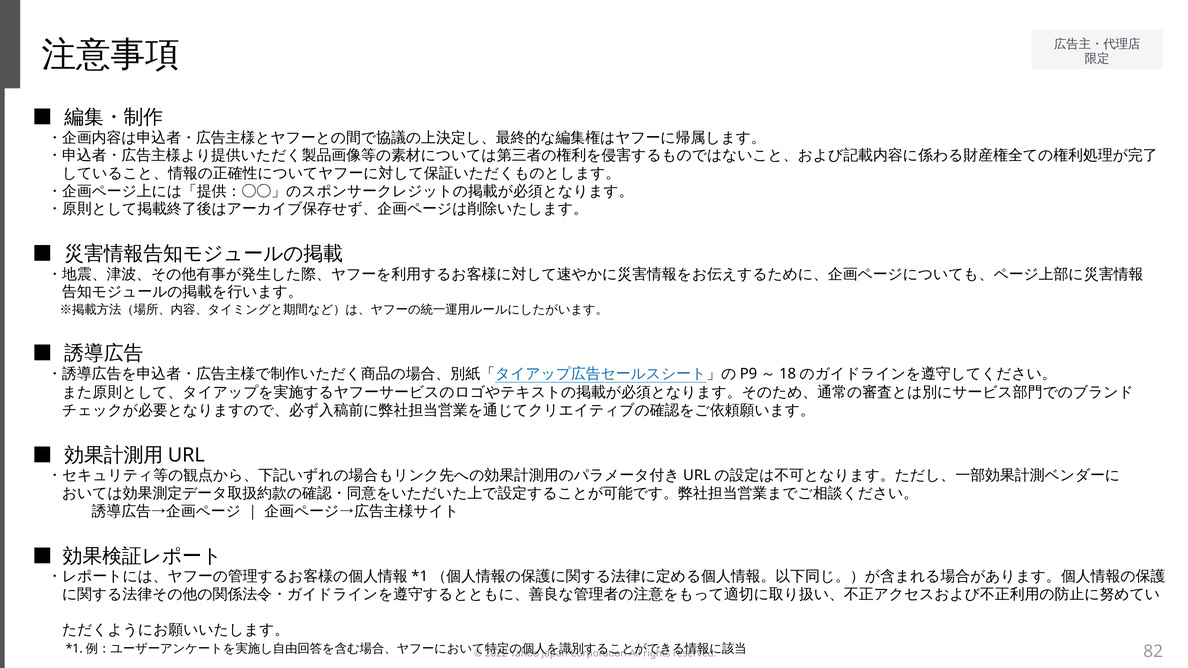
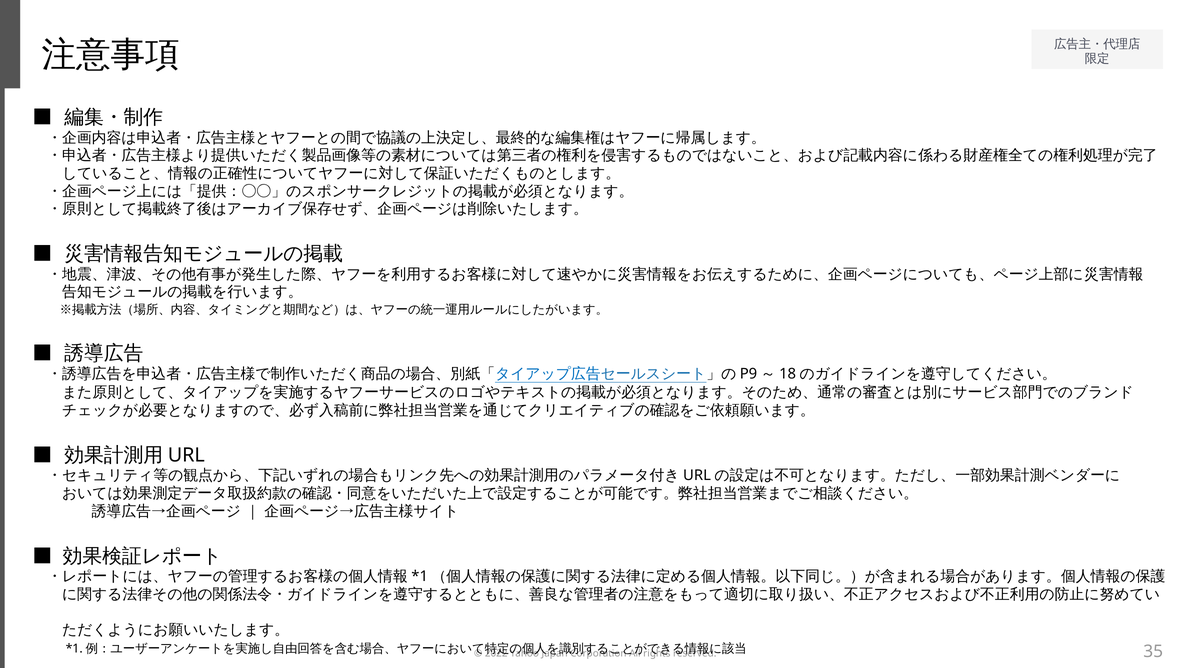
82: 82 -> 35
